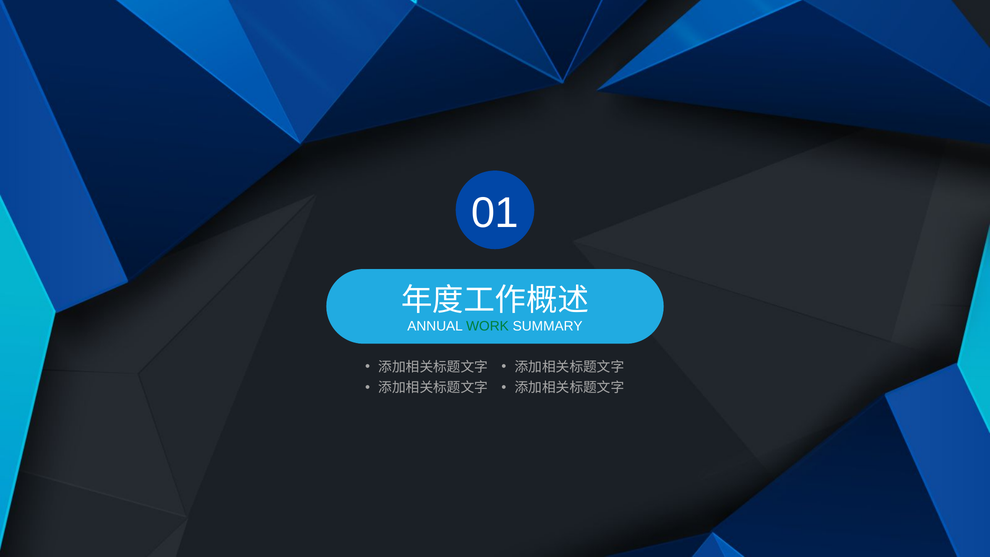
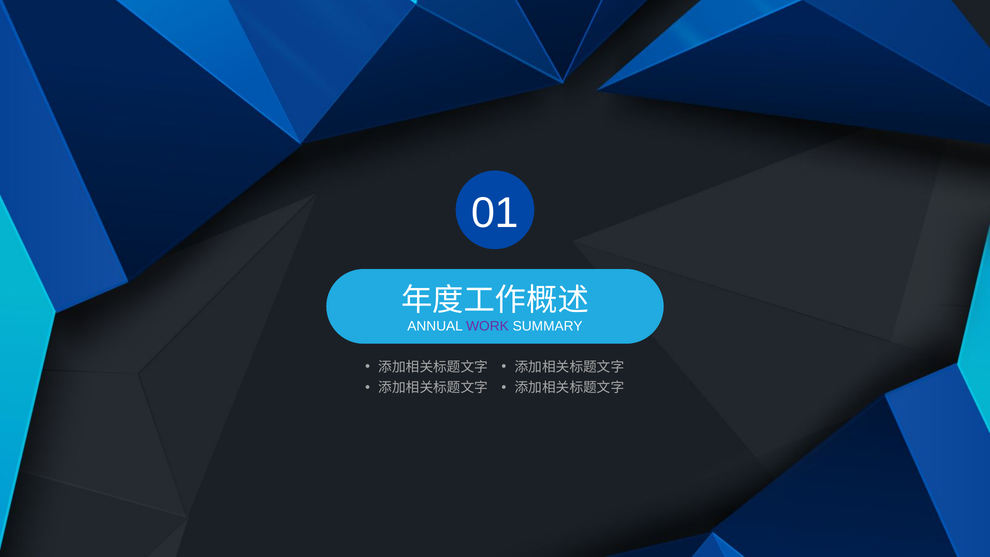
WORK colour: green -> purple
